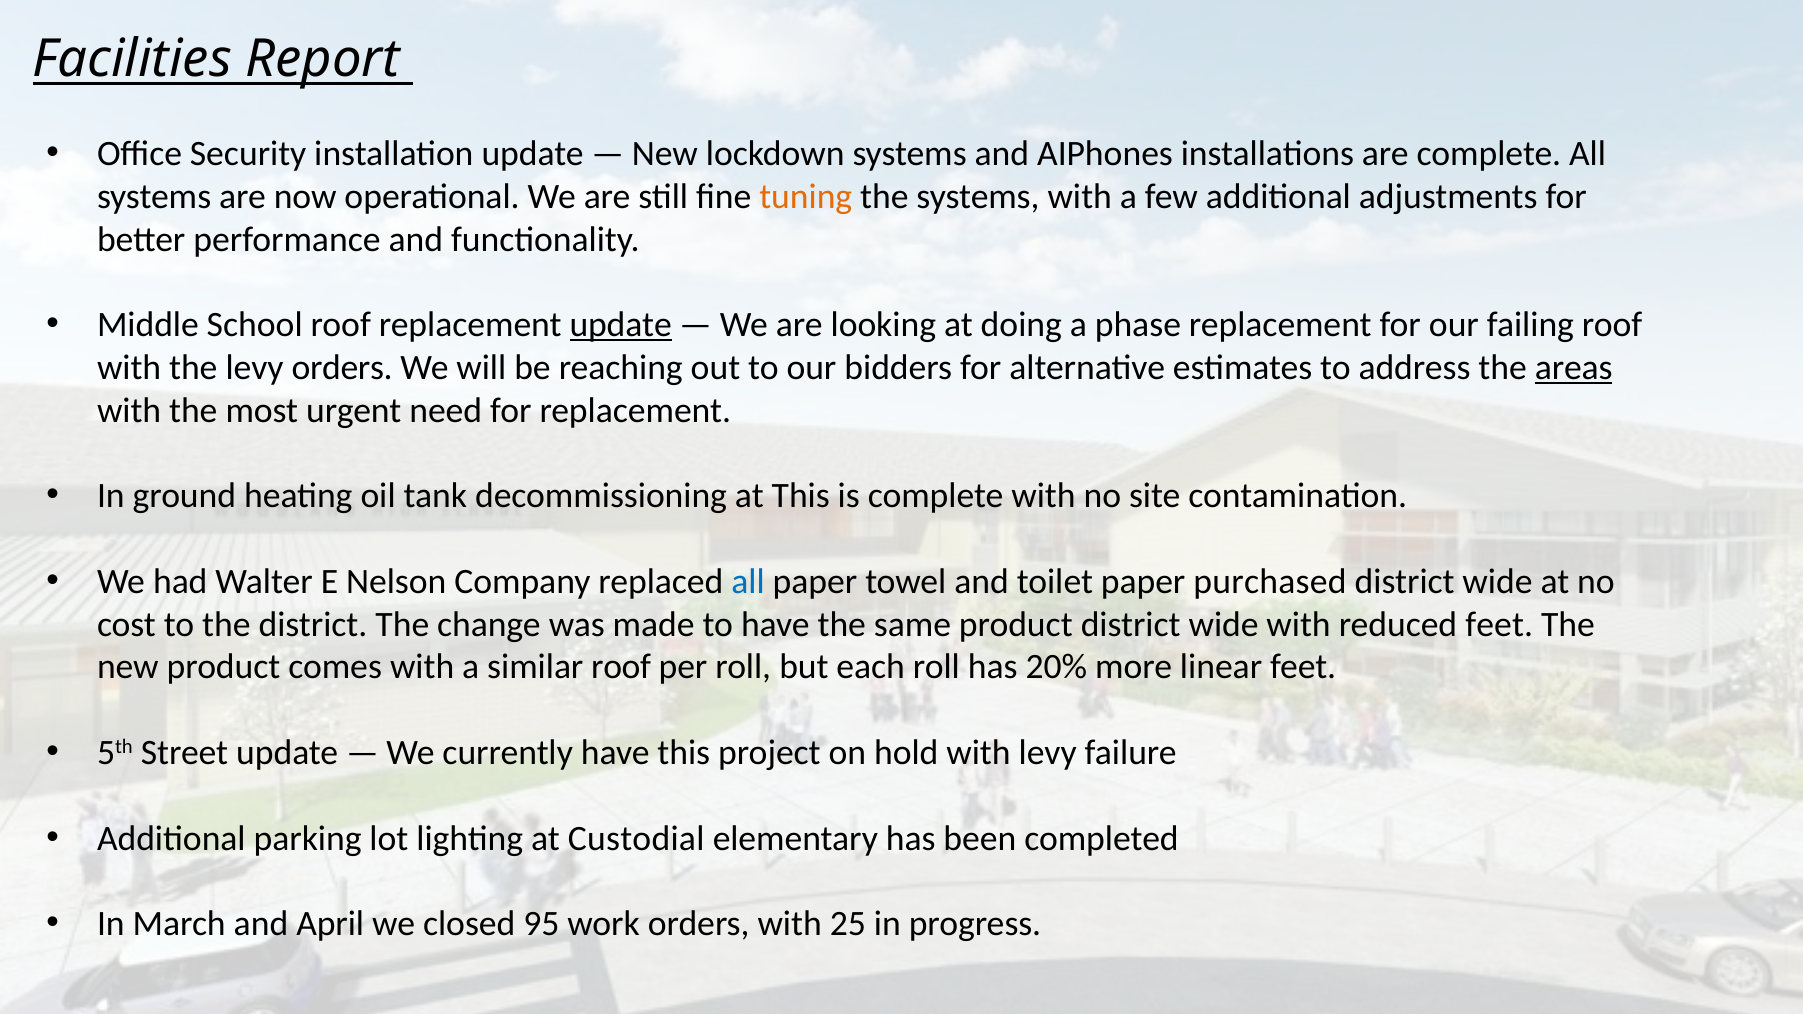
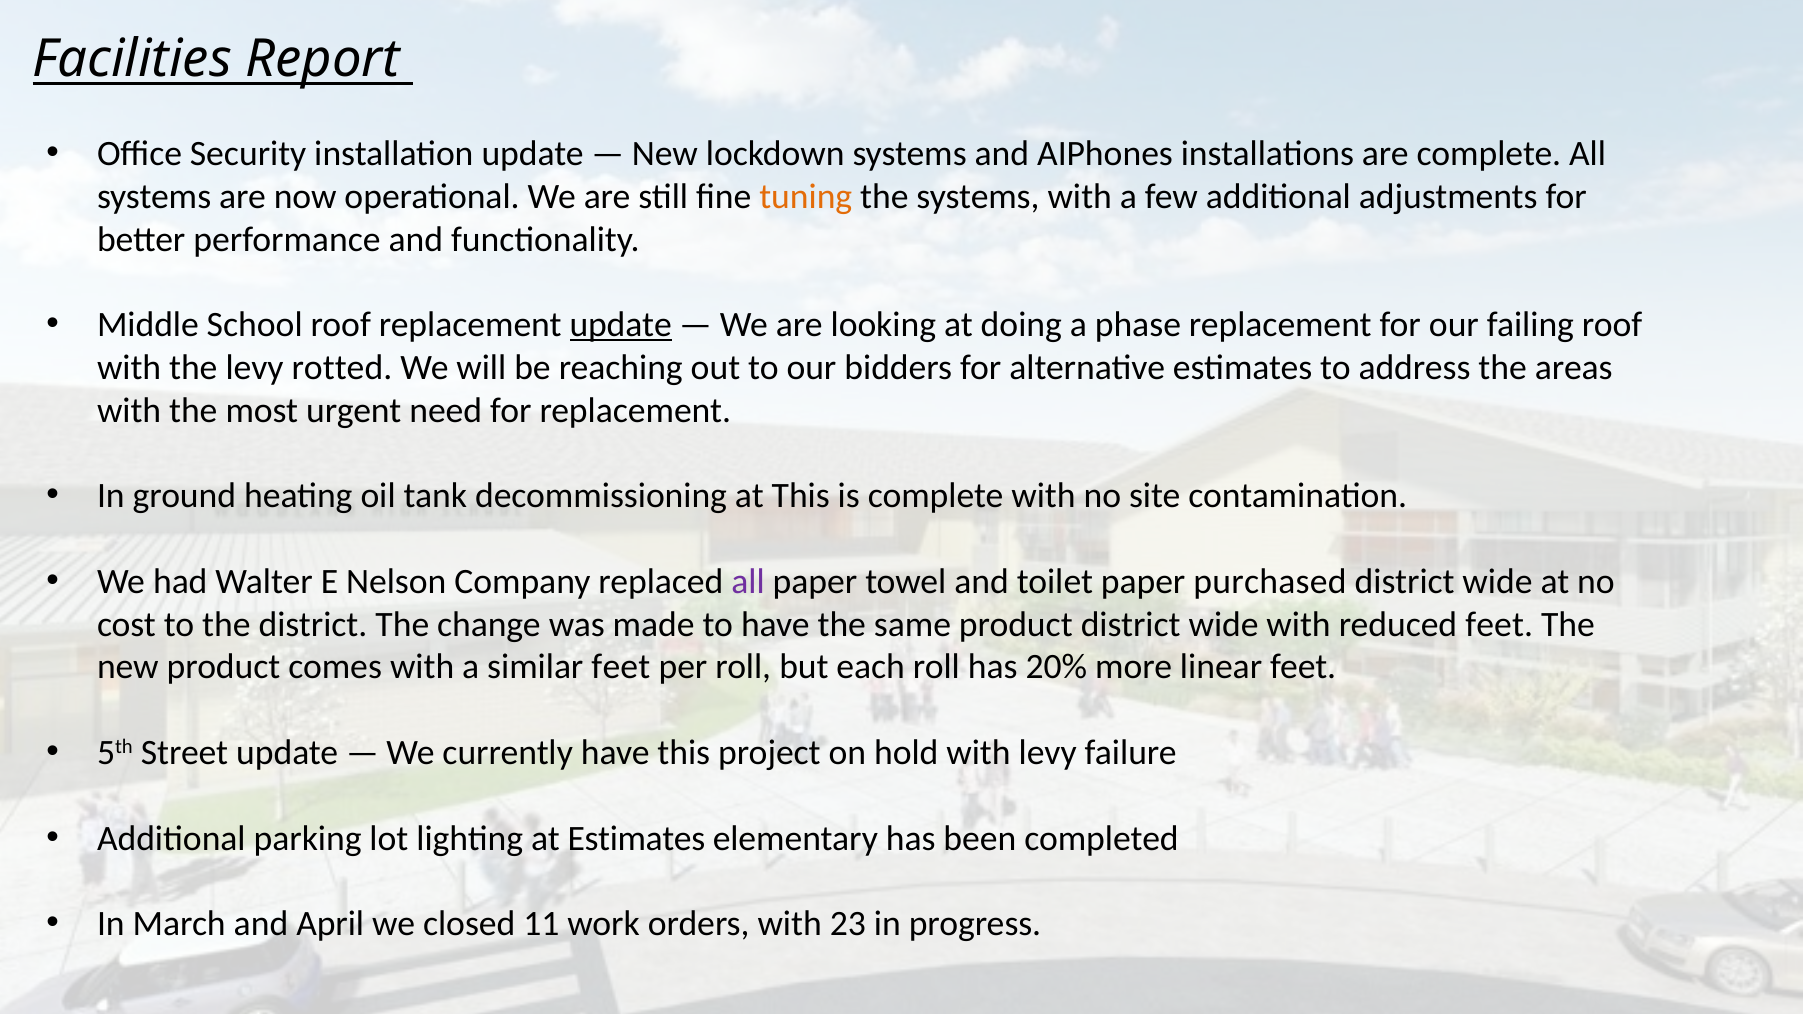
levy orders: orders -> rotted
areas underline: present -> none
all at (748, 582) colour: blue -> purple
similar roof: roof -> feet
at Custodial: Custodial -> Estimates
95: 95 -> 11
25: 25 -> 23
